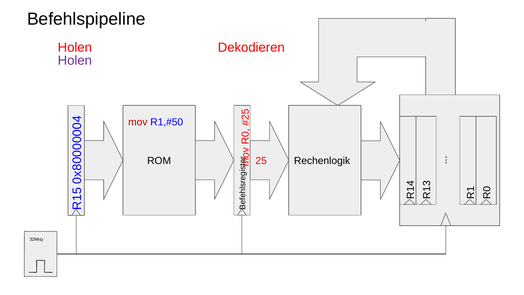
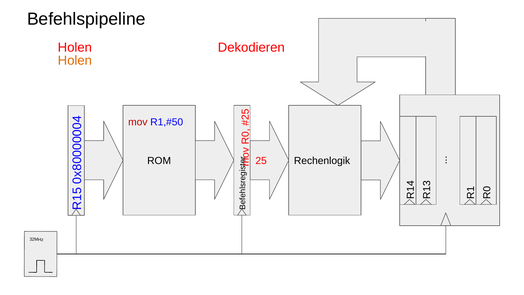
Holen at (75, 60) colour: purple -> orange
